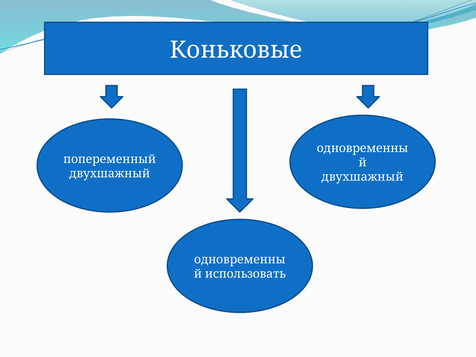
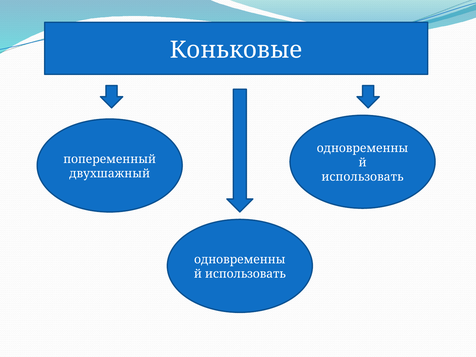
двухшажный at (362, 177): двухшажный -> использовать
